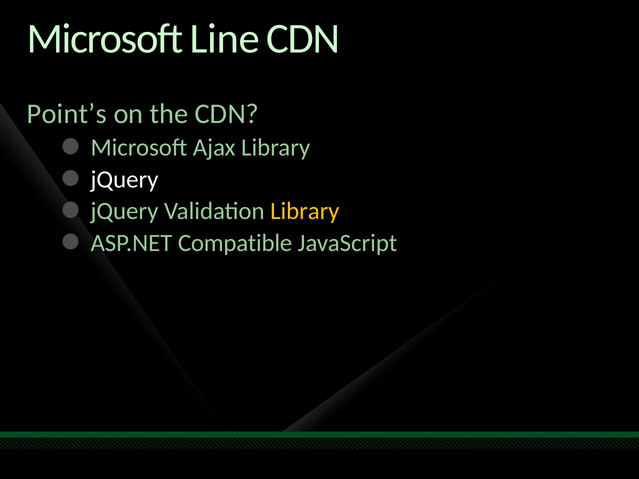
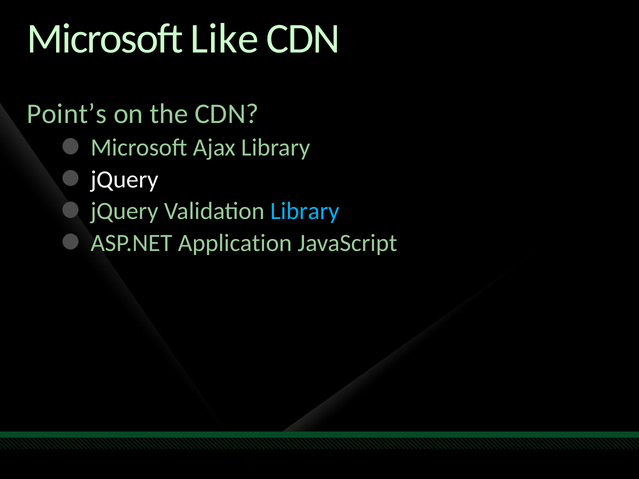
Line: Line -> Like
Library at (305, 211) colour: yellow -> light blue
Compatible: Compatible -> Application
